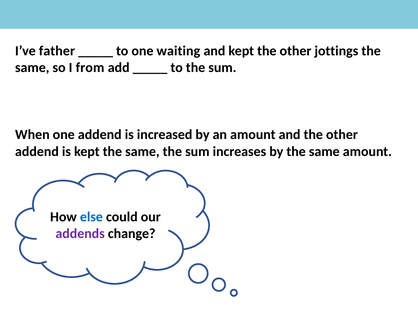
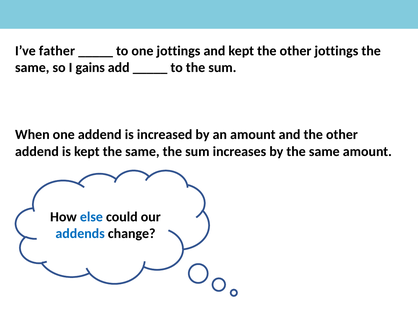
one waiting: waiting -> jottings
from: from -> gains
addends colour: purple -> blue
